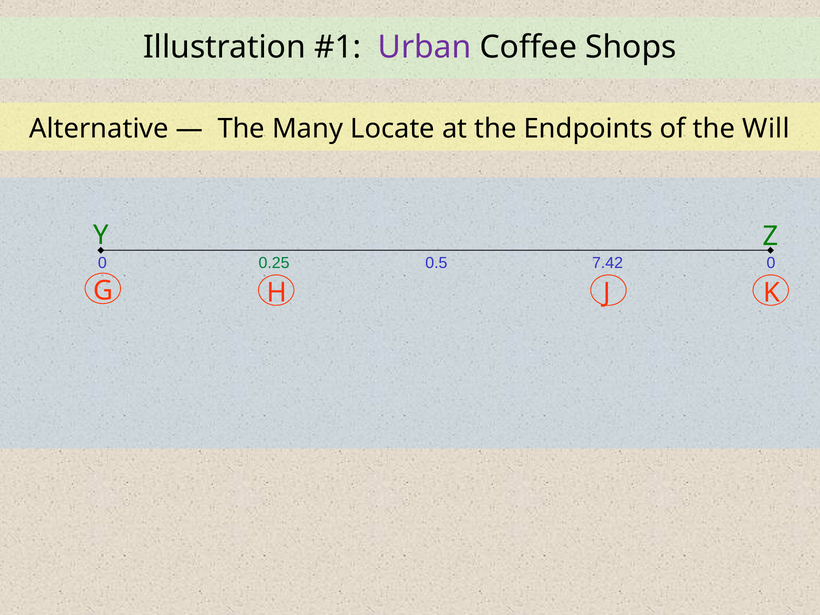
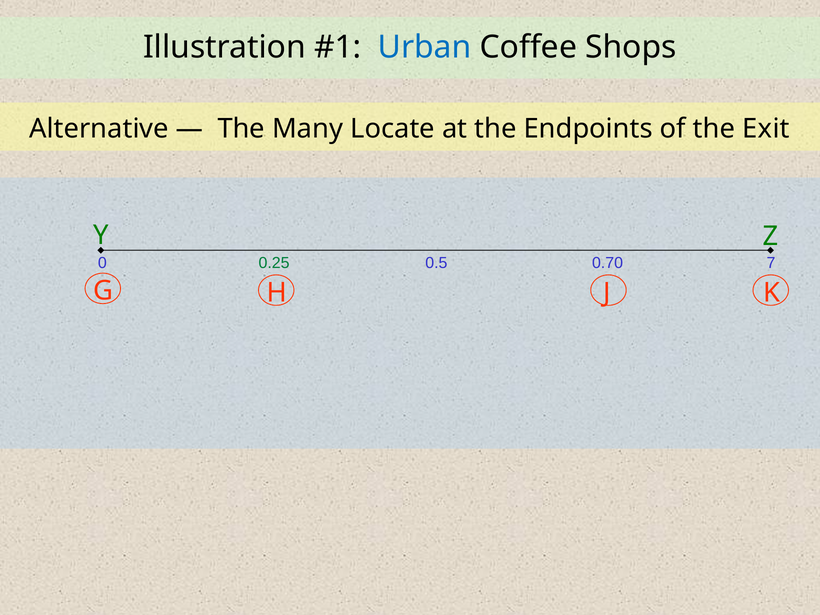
Urban colour: purple -> blue
Will: Will -> Exit
7.42: 7.42 -> 0.70
0 0: 0 -> 7
